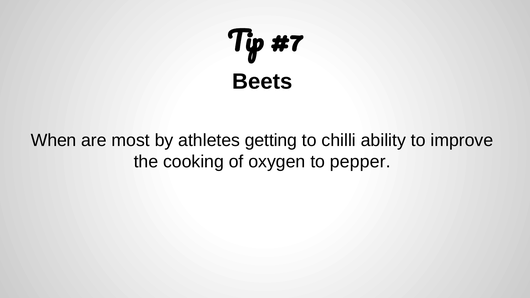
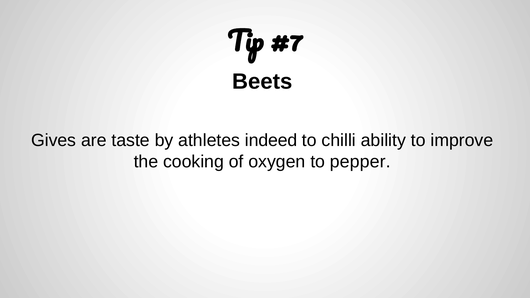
When: When -> Gives
most: most -> taste
getting: getting -> indeed
